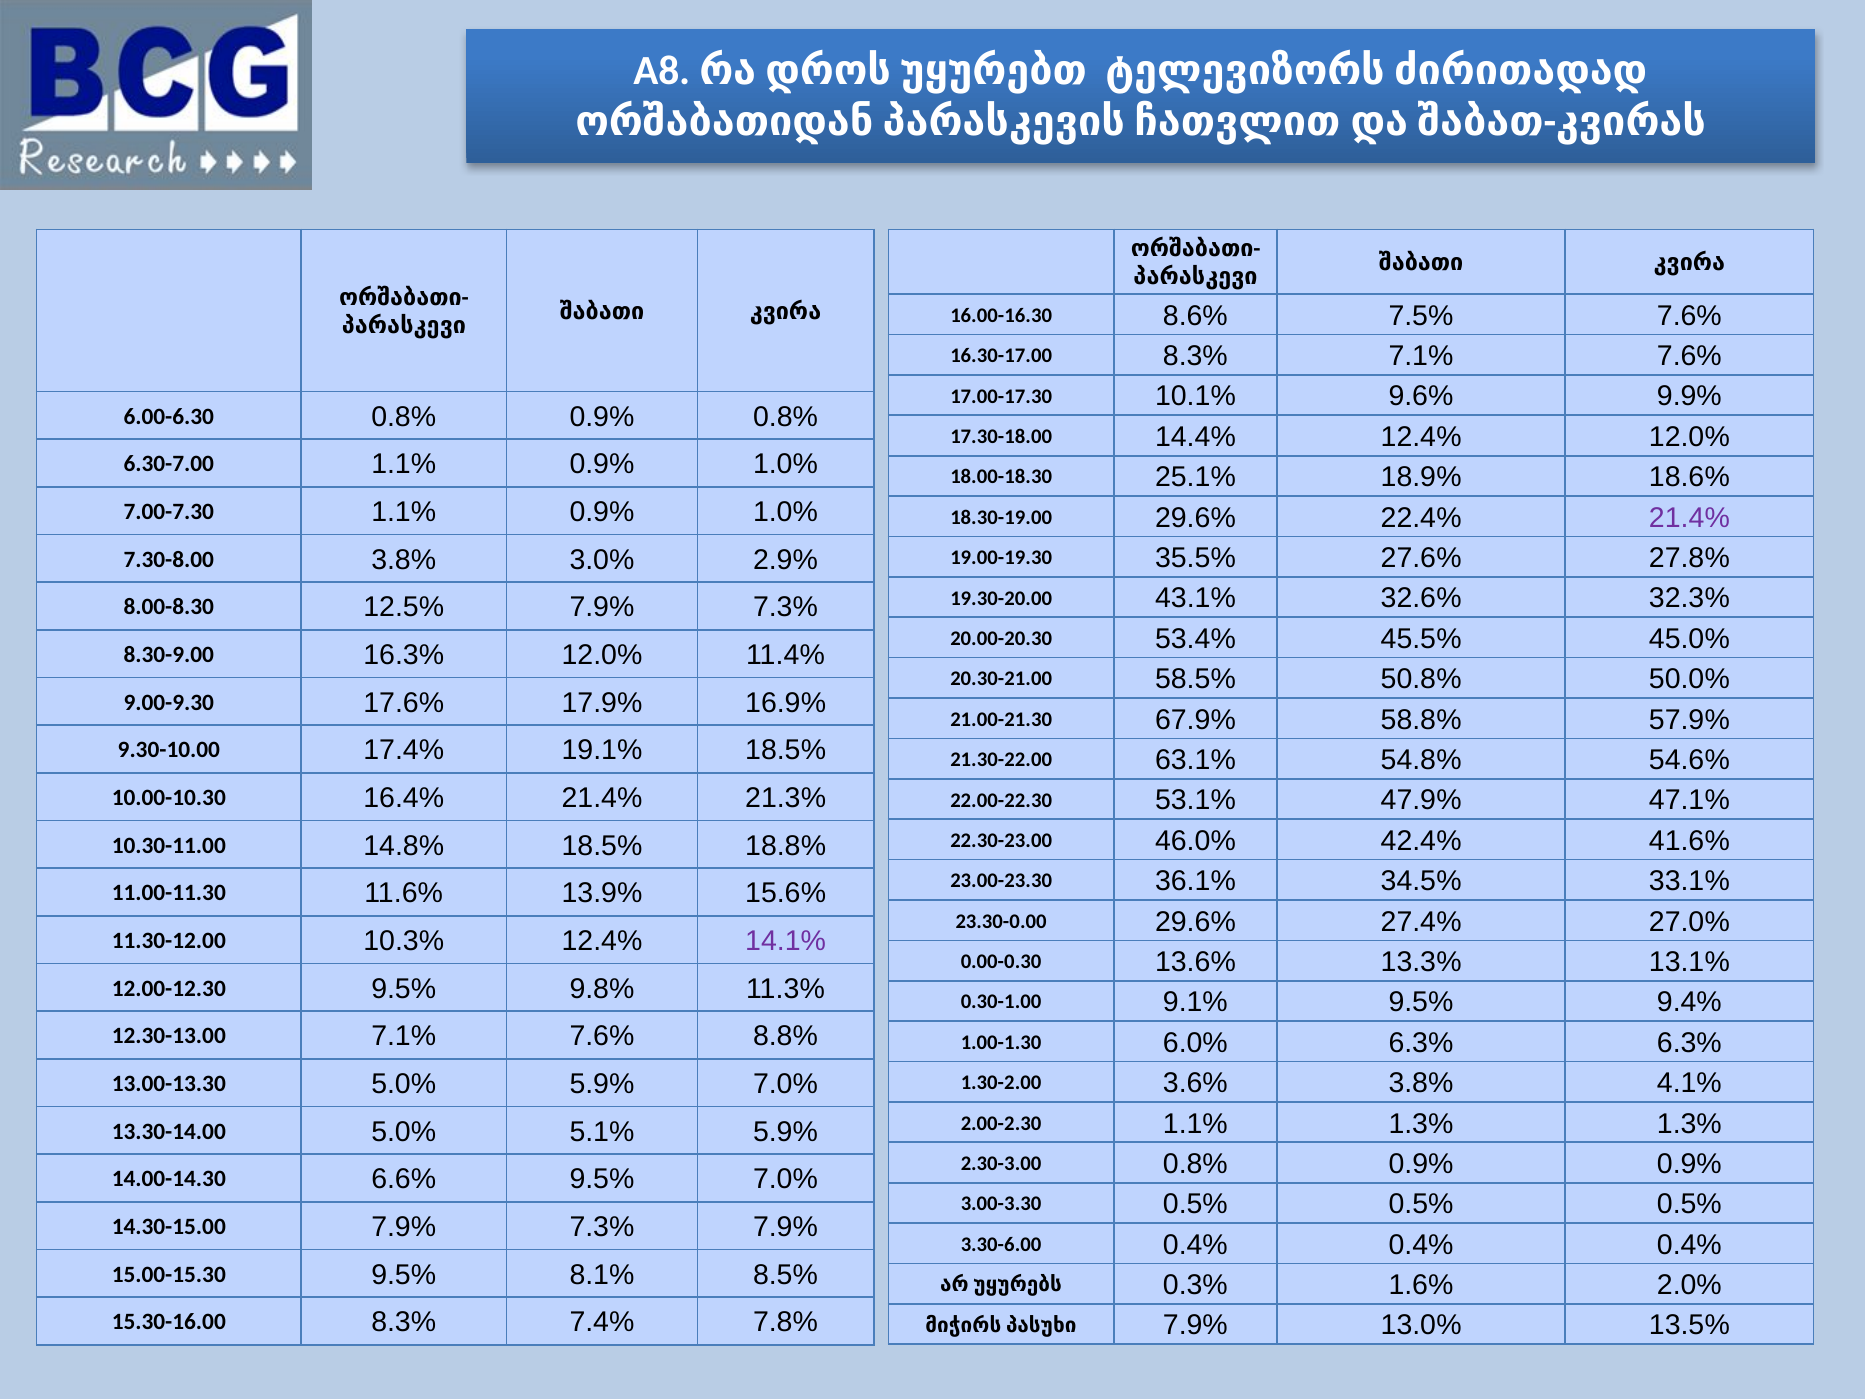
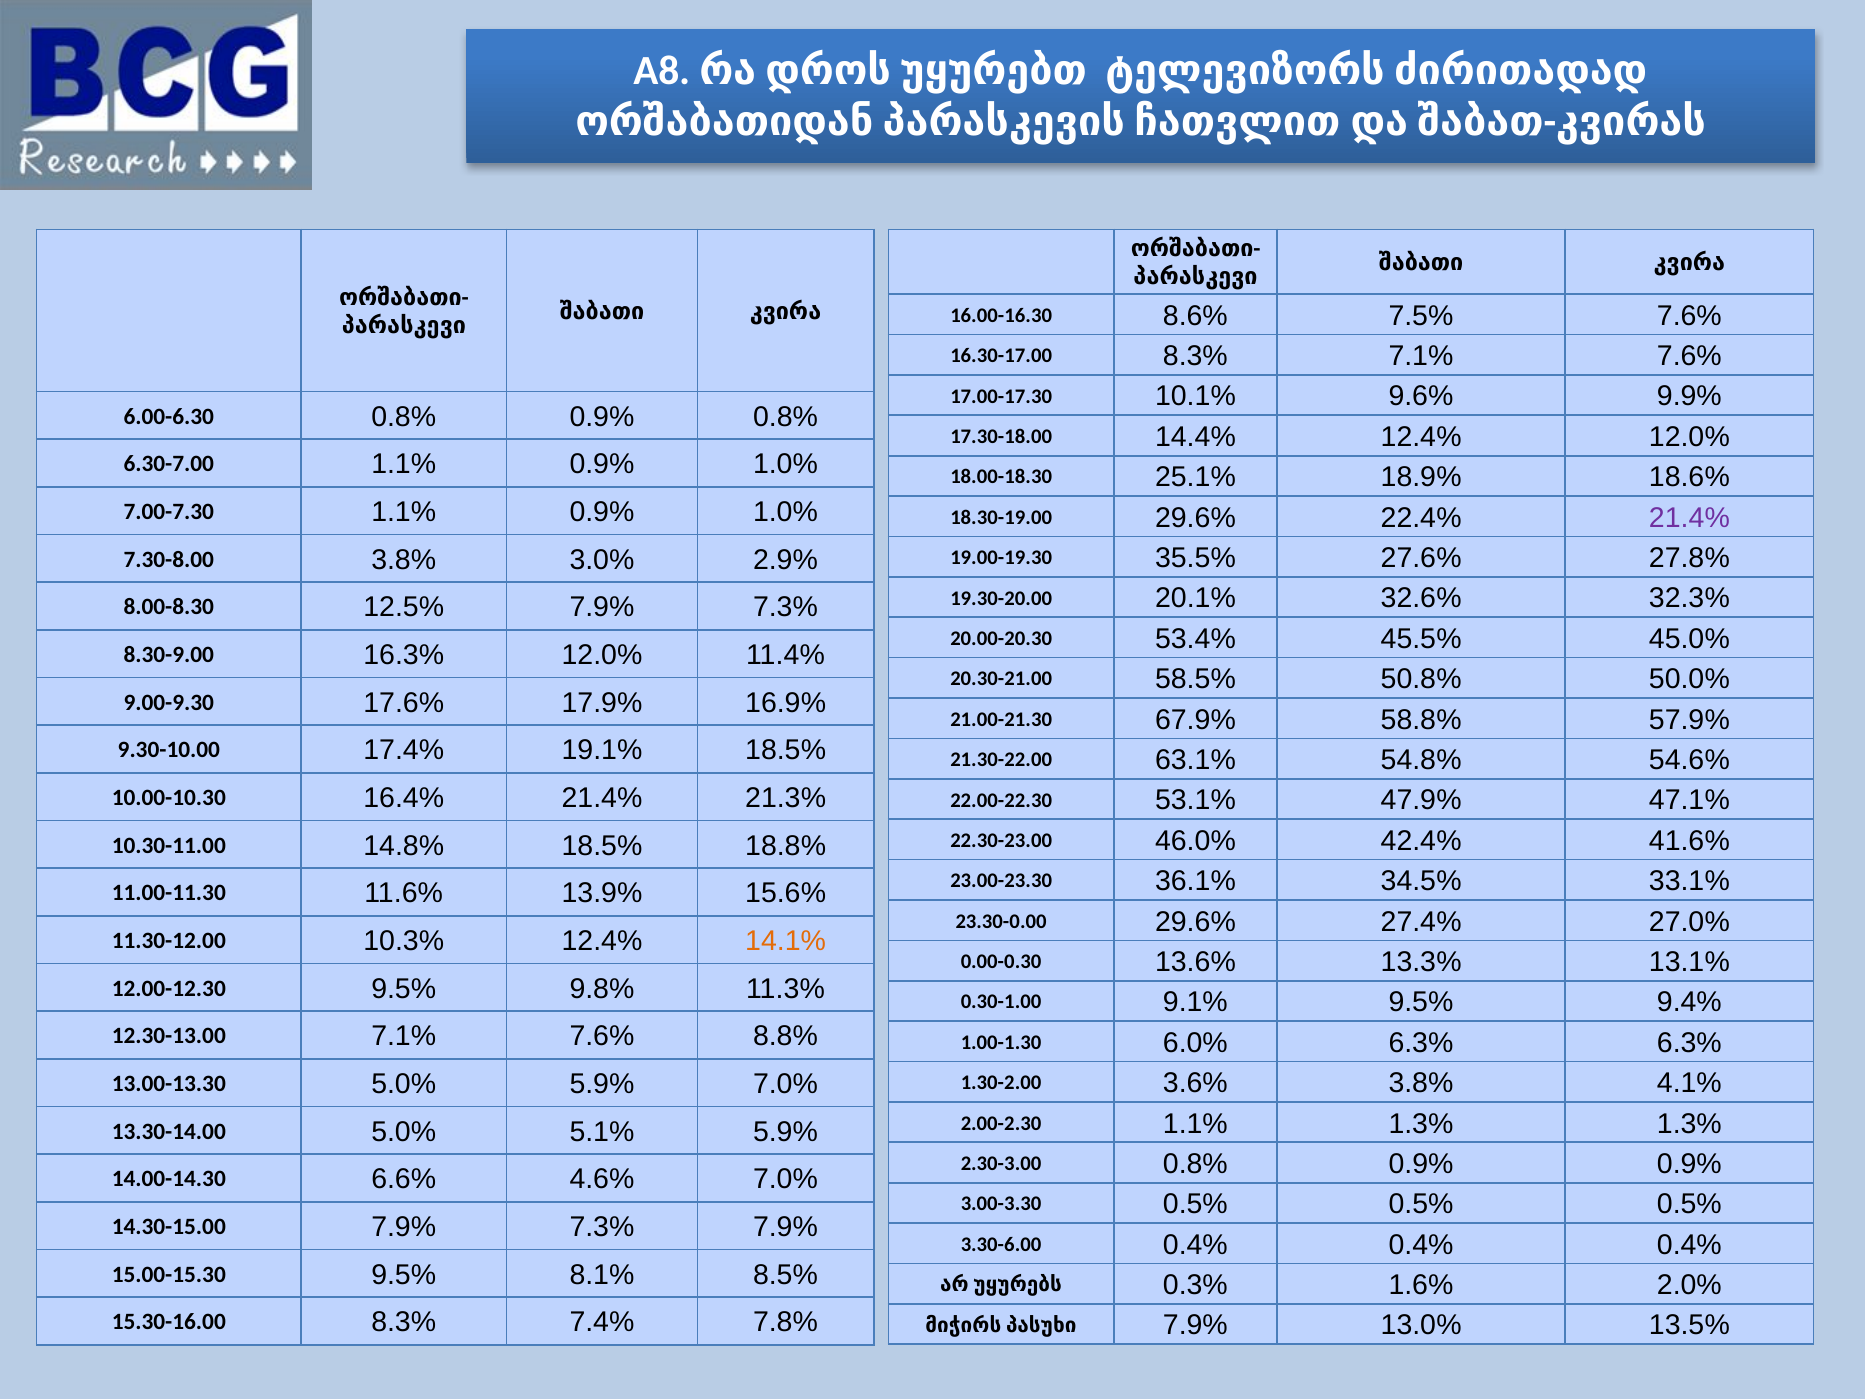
43.1%: 43.1% -> 20.1%
14.1% colour: purple -> orange
6.6% 9.5%: 9.5% -> 4.6%
